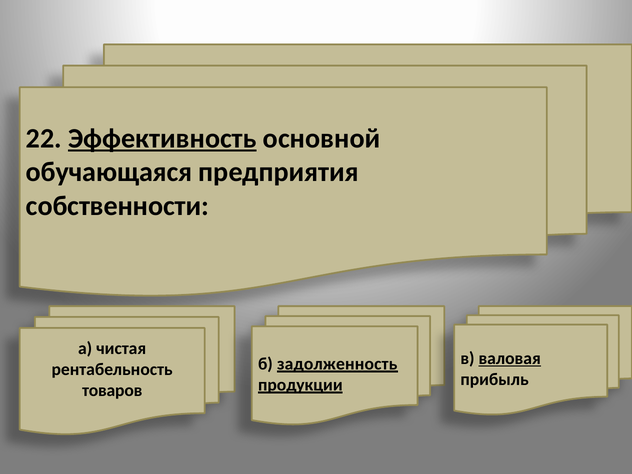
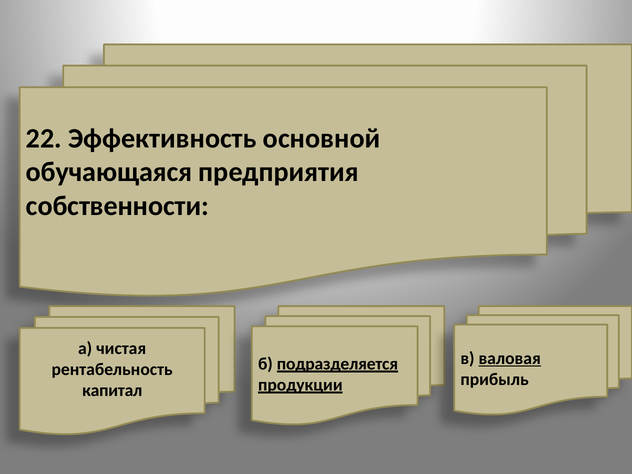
Эффективность underline: present -> none
задолженность: задолженность -> подразделяется
товаров: товаров -> капитал
